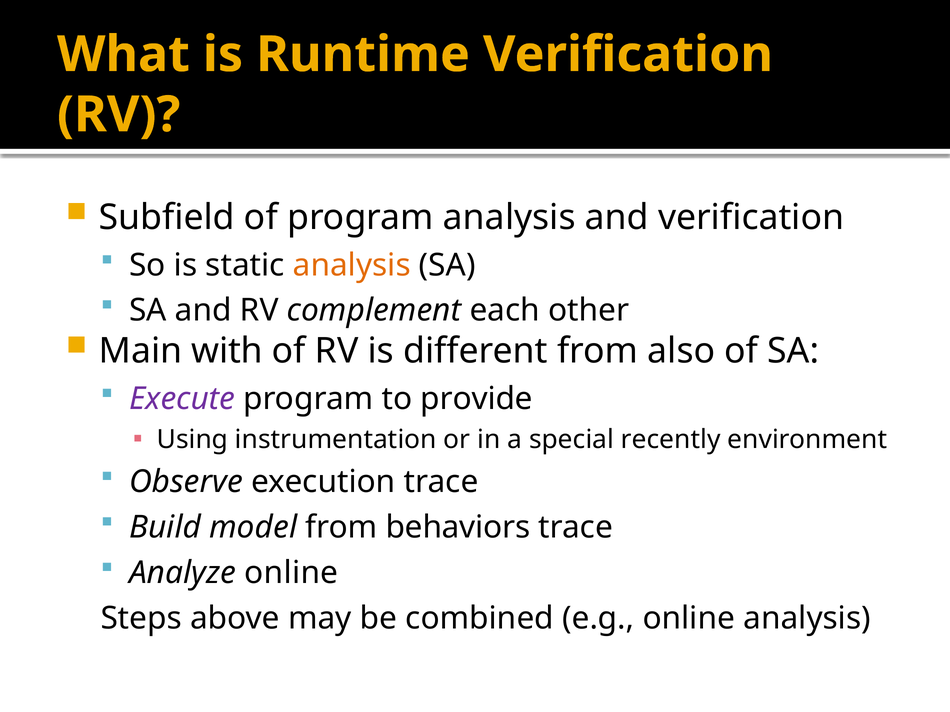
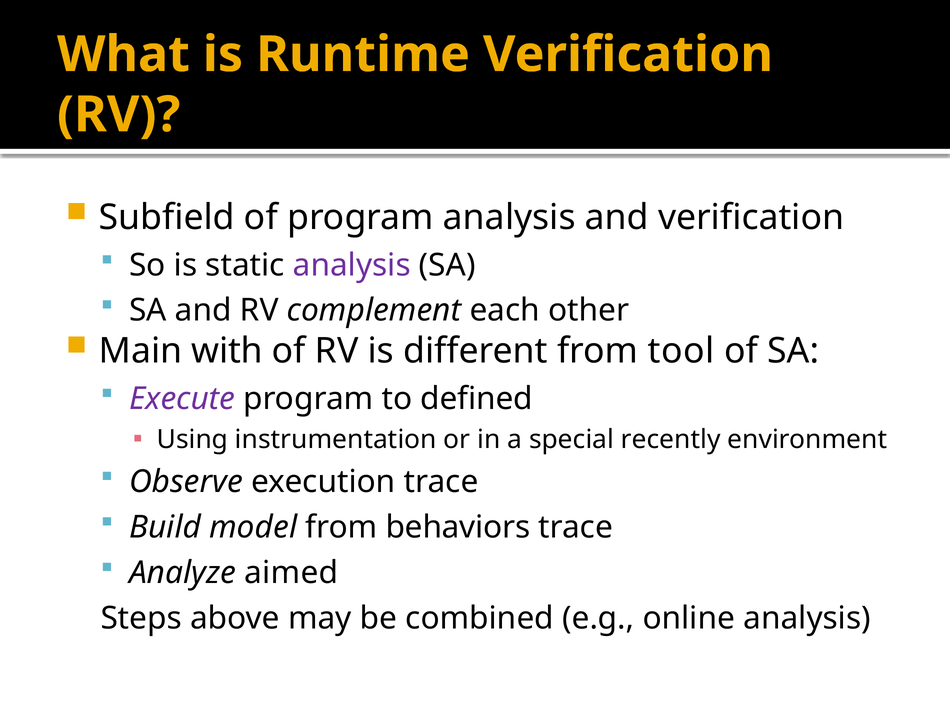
analysis at (352, 265) colour: orange -> purple
also: also -> tool
provide: provide -> defined
Analyze online: online -> aimed
